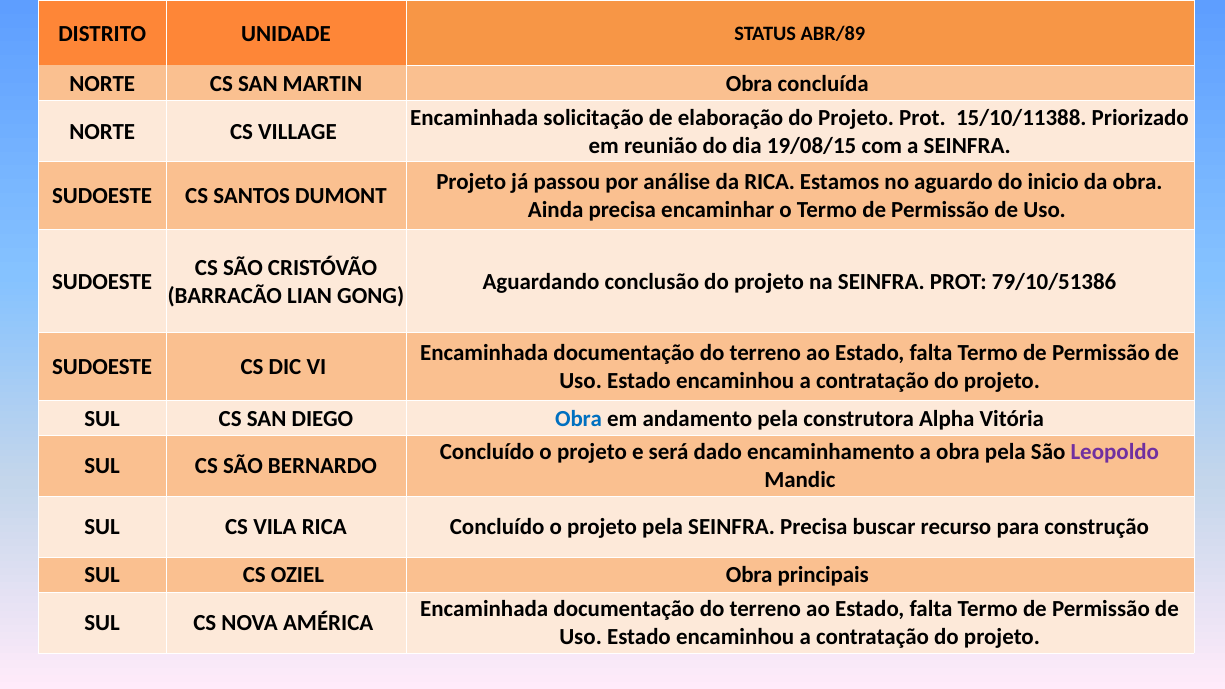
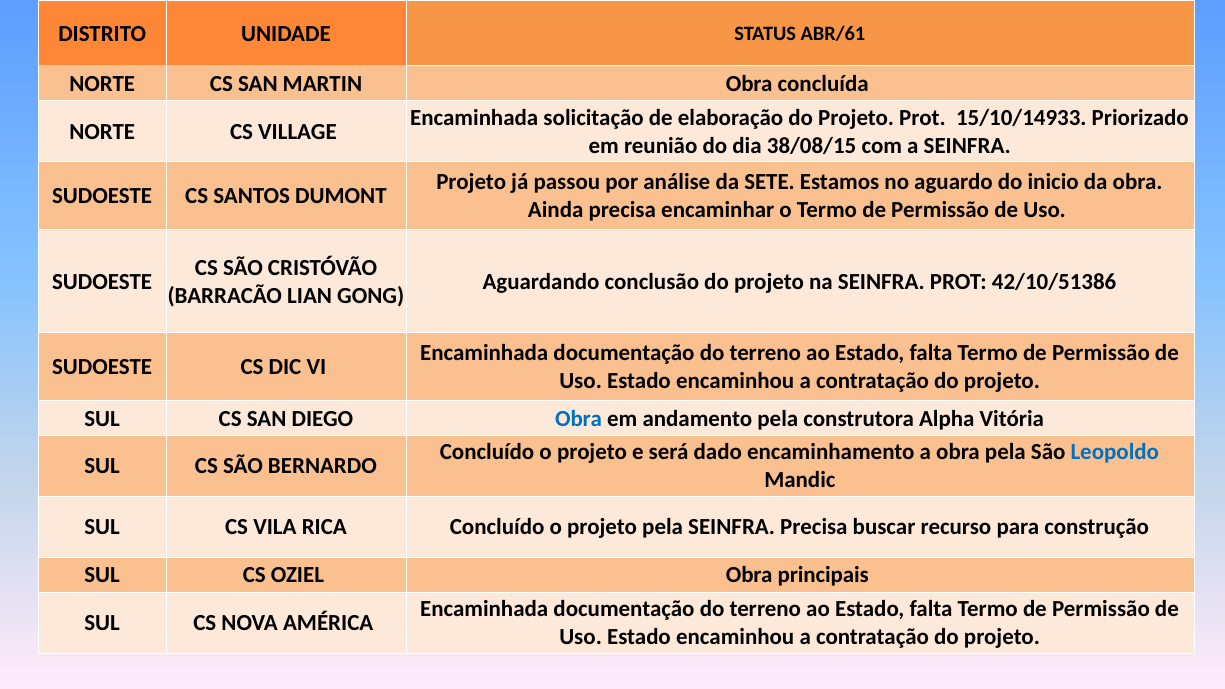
ABR/89: ABR/89 -> ABR/61
15/10/11388: 15/10/11388 -> 15/10/14933
19/08/15: 19/08/15 -> 38/08/15
da RICA: RICA -> SETE
79/10/51386: 79/10/51386 -> 42/10/51386
Leopoldo colour: purple -> blue
